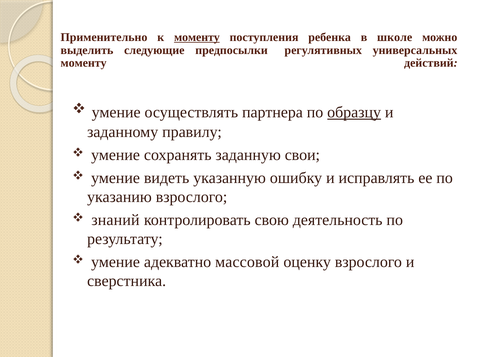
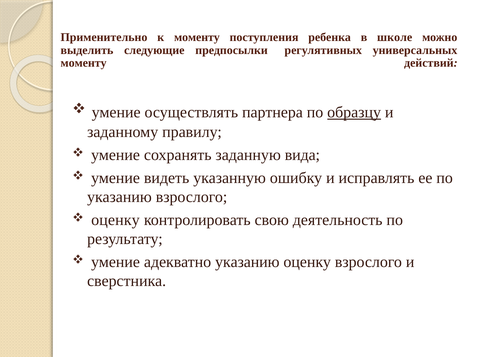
моменту at (197, 37) underline: present -> none
свои: свои -> вида
знаний at (115, 220): знаний -> оценку
адекватно массовой: массовой -> указанию
